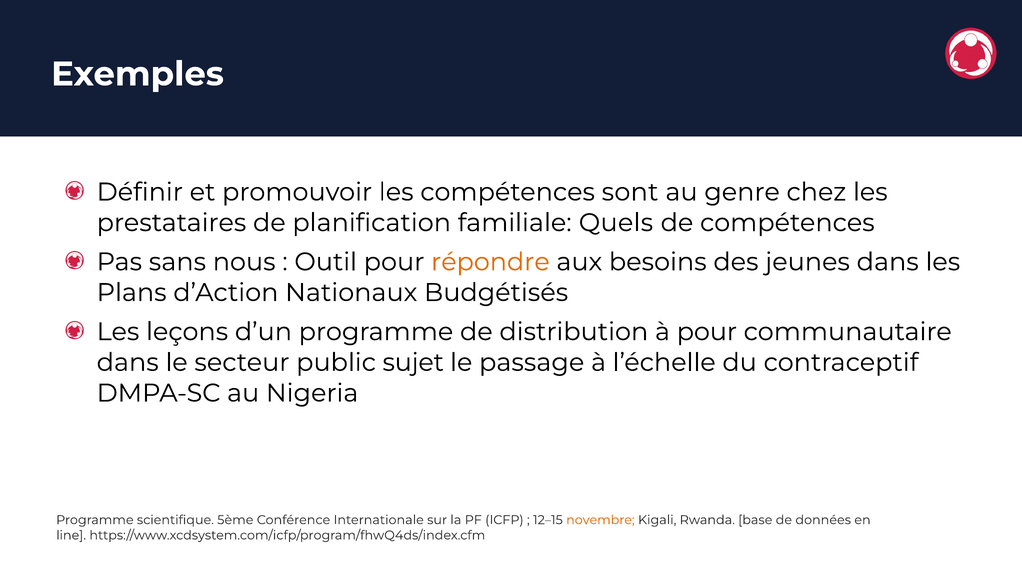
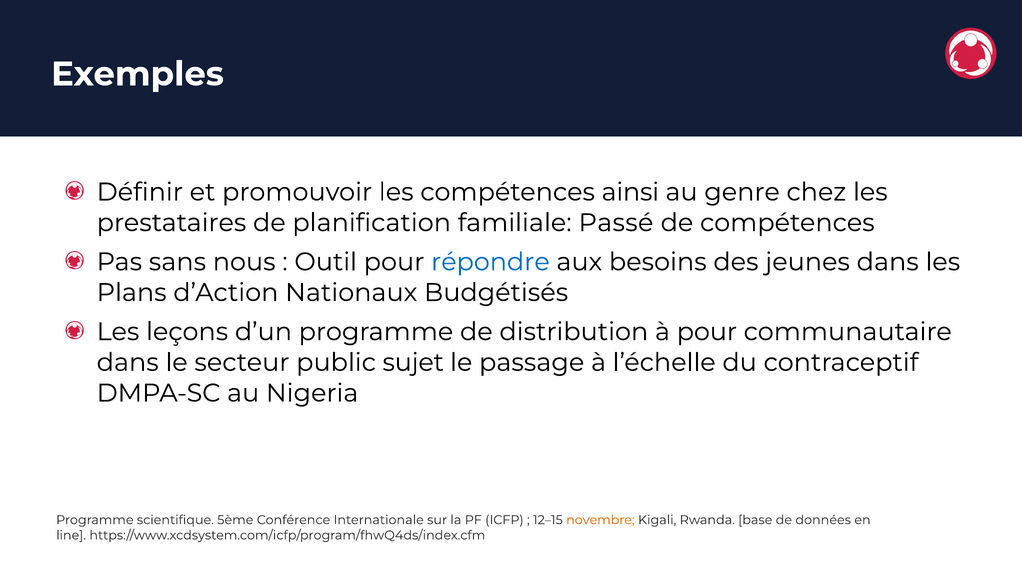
sont: sont -> ainsi
Quels: Quels -> Passé
répondre colour: orange -> blue
